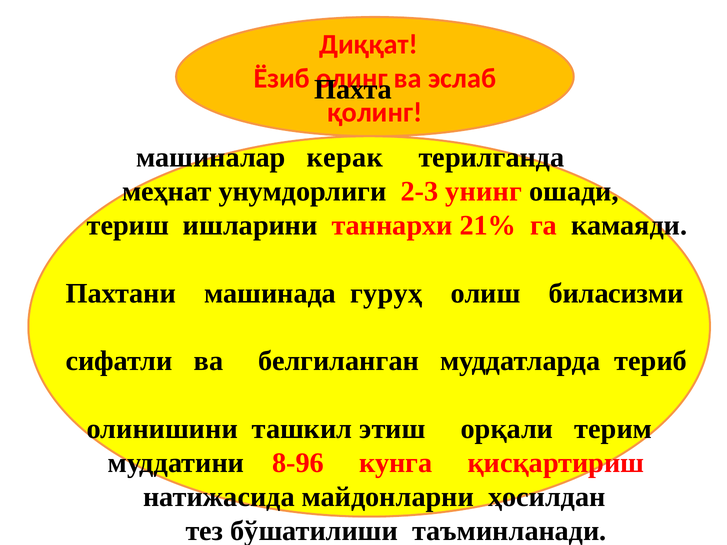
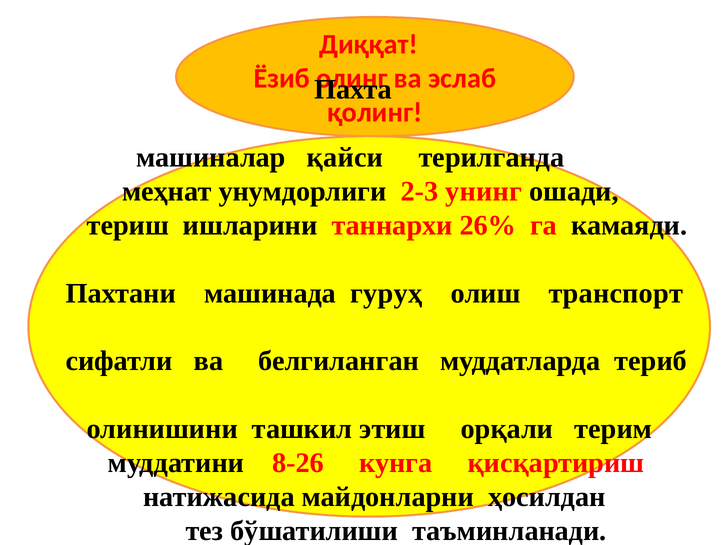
керак: керак -> қайси
21%: 21% -> 26%
биласизми: биласизми -> транспорт
8-96: 8-96 -> 8-26
